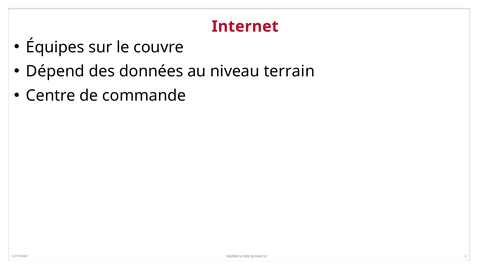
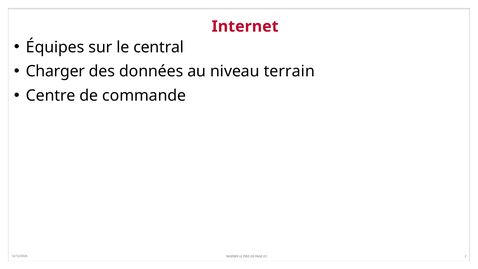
couvre: couvre -> central
Dépend: Dépend -> Charger
